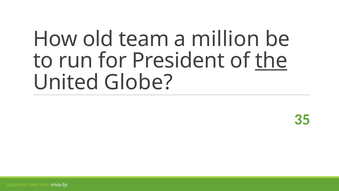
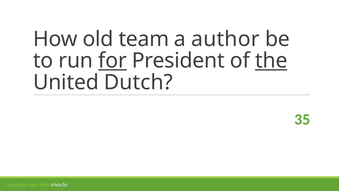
million: million -> author
for underline: none -> present
Globe: Globe -> Dutch
